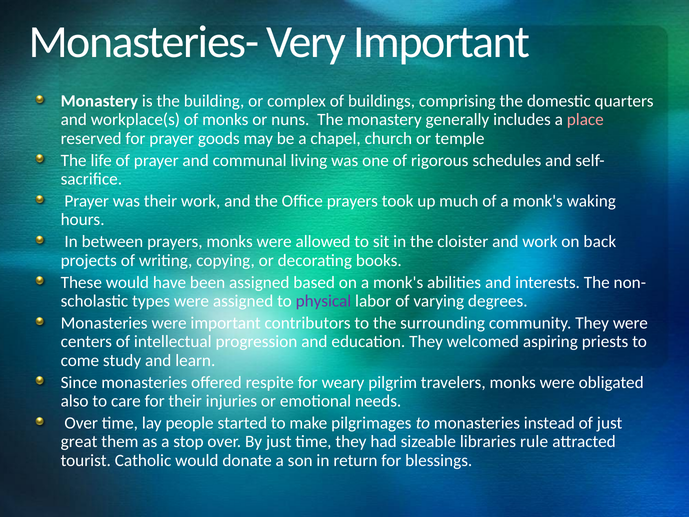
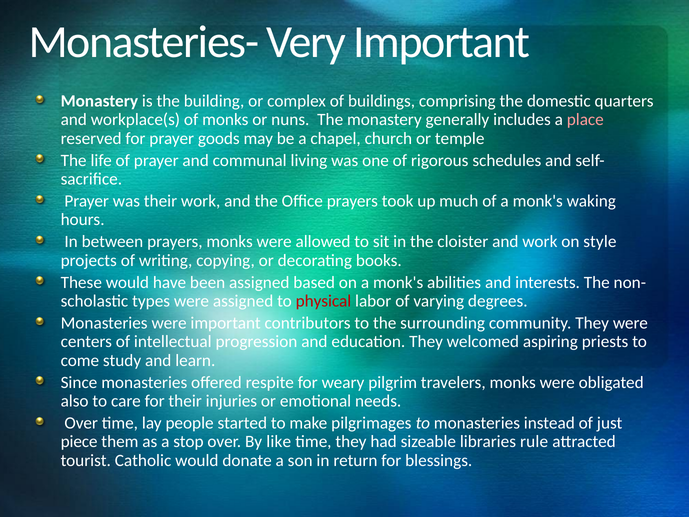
back: back -> style
physical colour: purple -> red
great: great -> piece
By just: just -> like
